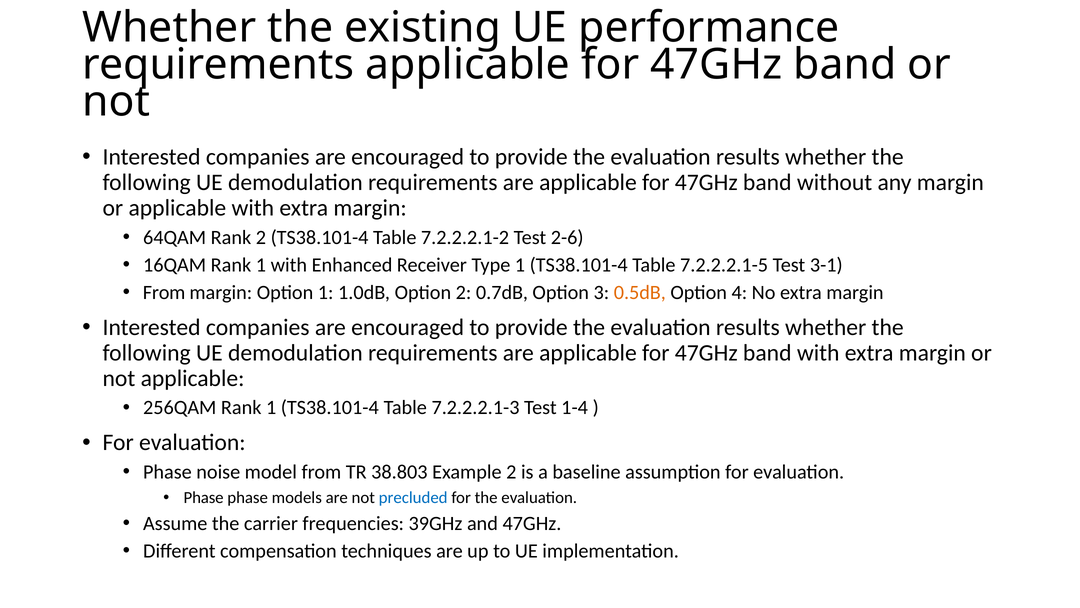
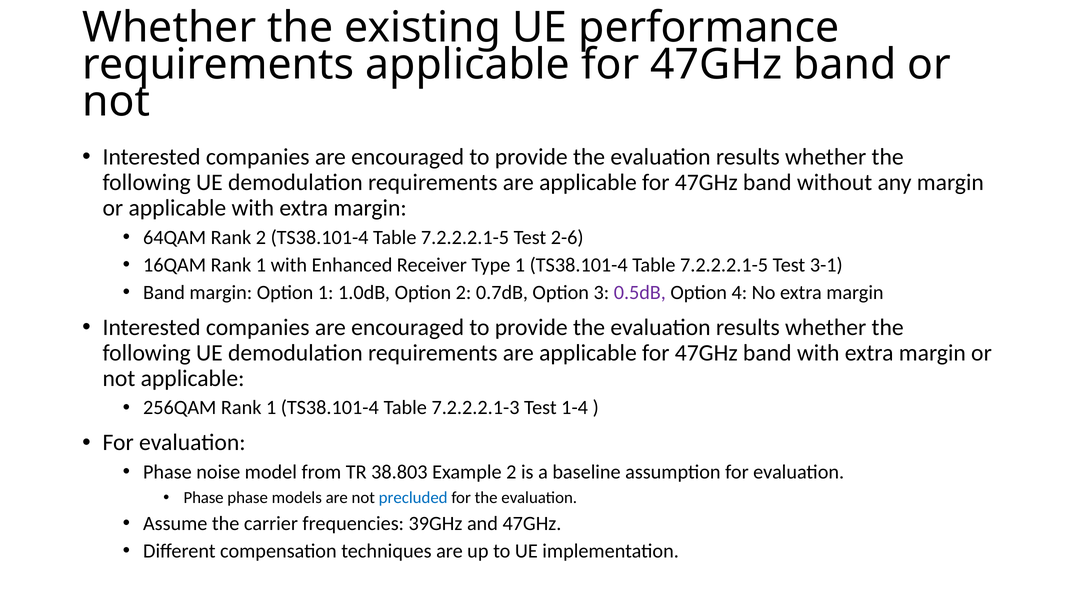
2 TS38.101-4 Table 7.2.2.2.1-2: 7.2.2.2.1-2 -> 7.2.2.2.1-5
From at (164, 292): From -> Band
0.5dB colour: orange -> purple
